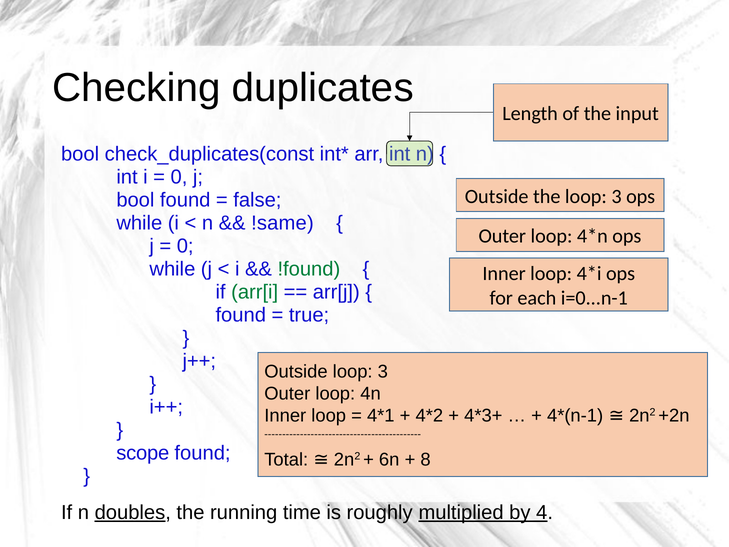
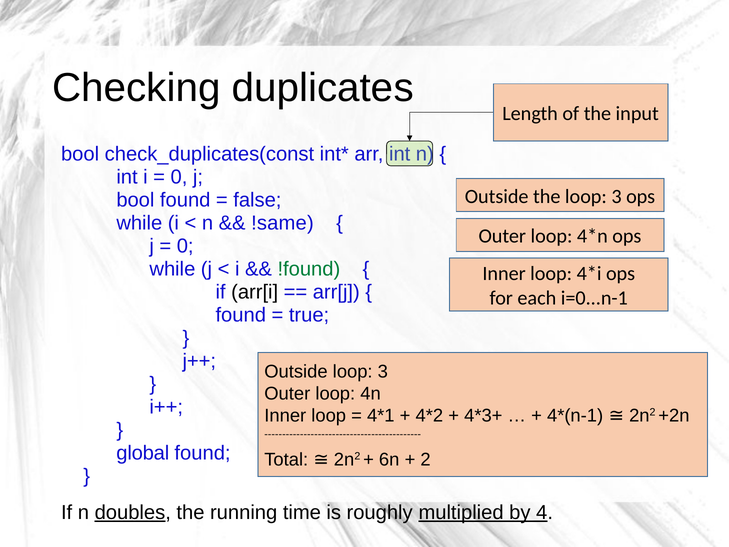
arr[i colour: green -> black
scope: scope -> global
8 at (425, 460): 8 -> 2
